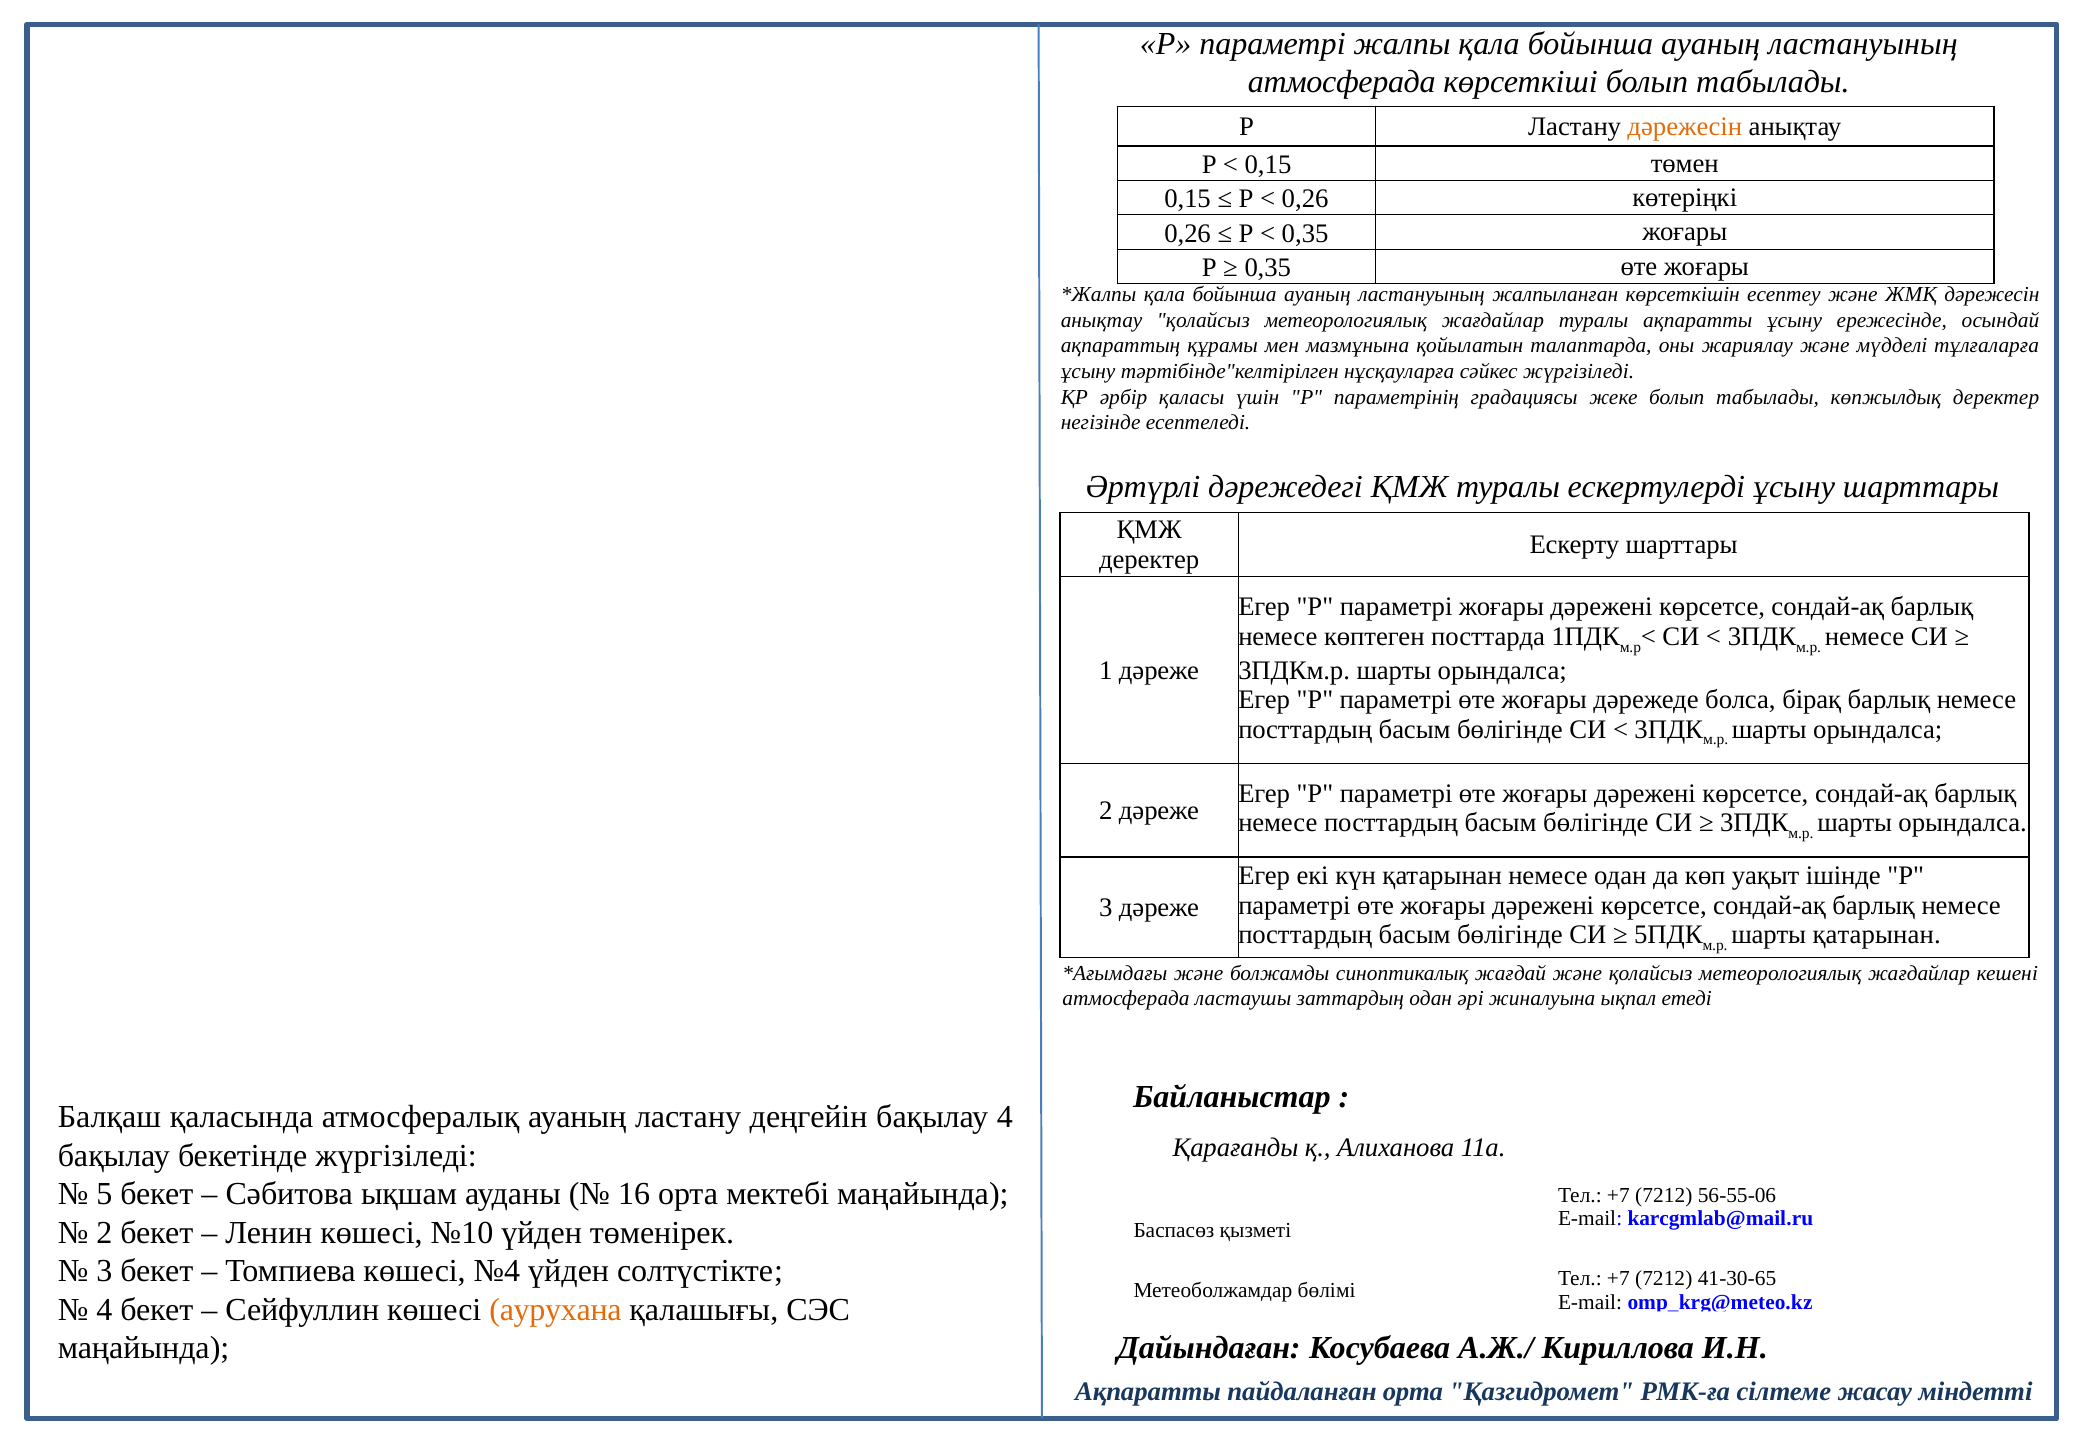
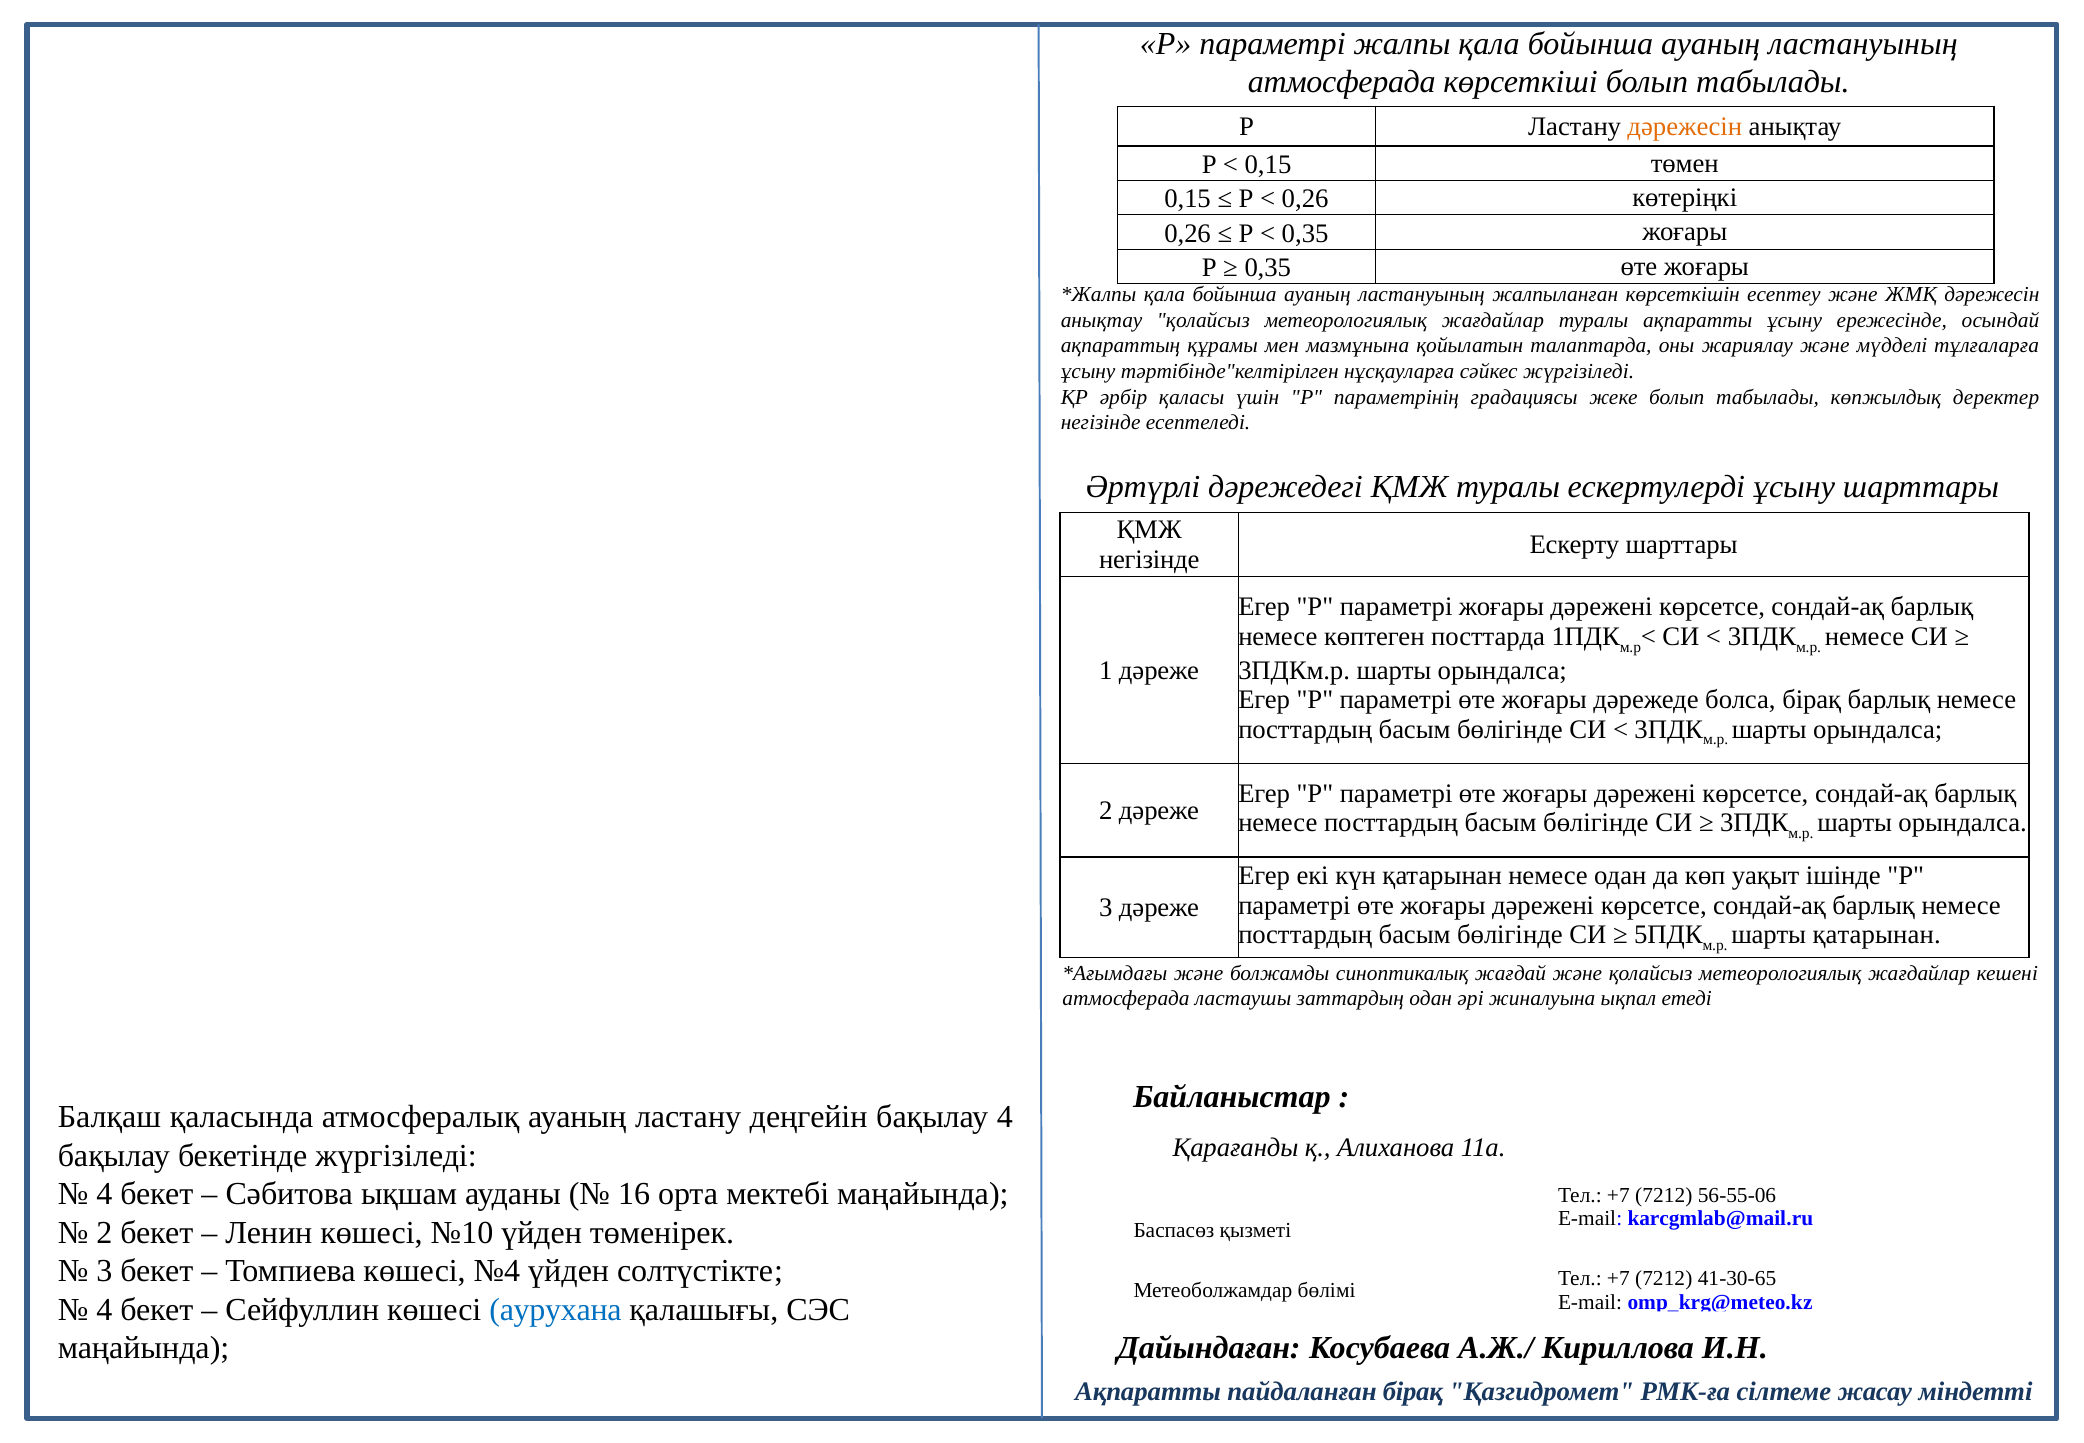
деректер at (1149, 559): деректер -> негізінде
5 at (104, 1194): 5 -> 4
аурухана colour: orange -> blue
пайдаланған орта: орта -> бірақ
